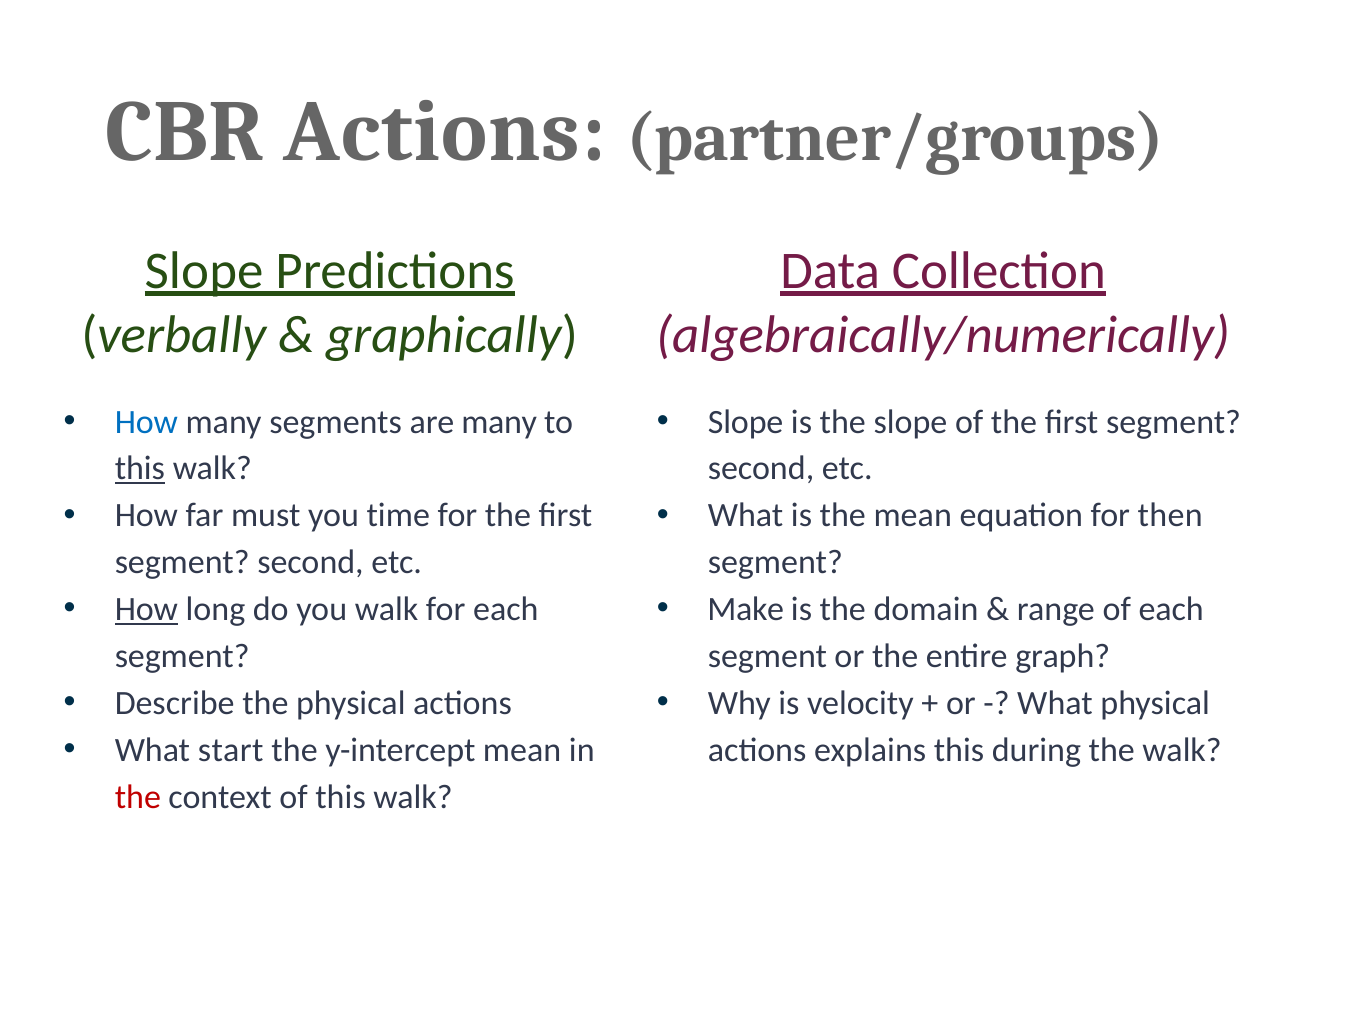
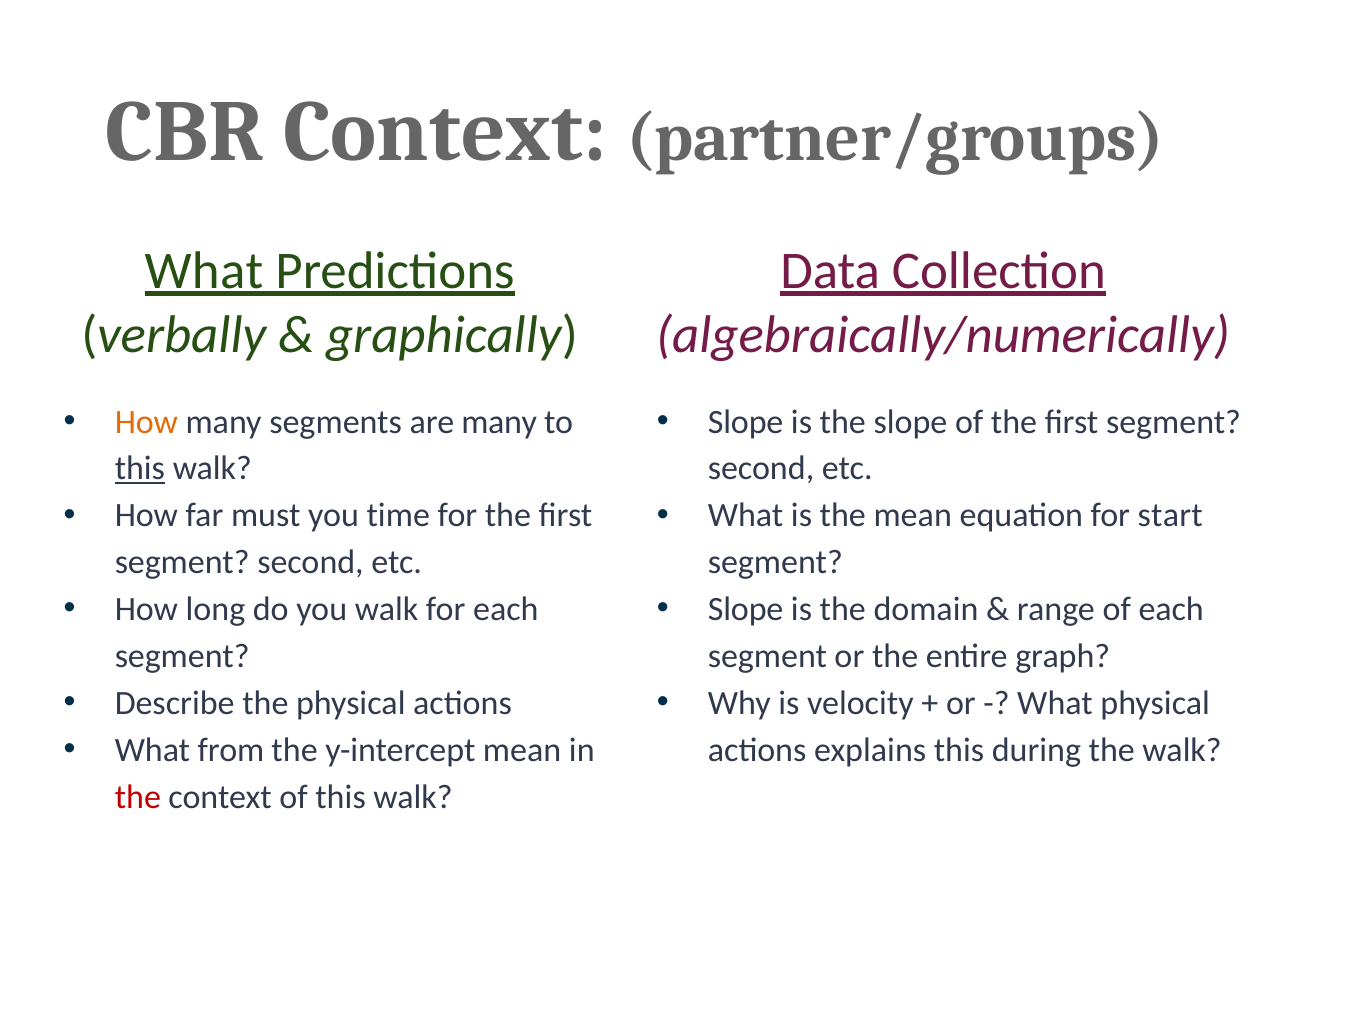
CBR Actions: Actions -> Context
Slope at (204, 271): Slope -> What
How at (146, 422) colour: blue -> orange
then: then -> start
How at (146, 609) underline: present -> none
Make at (746, 609): Make -> Slope
start: start -> from
